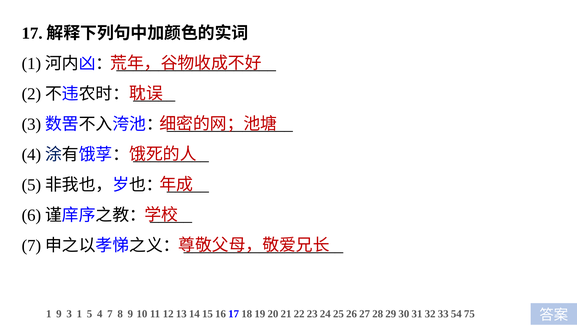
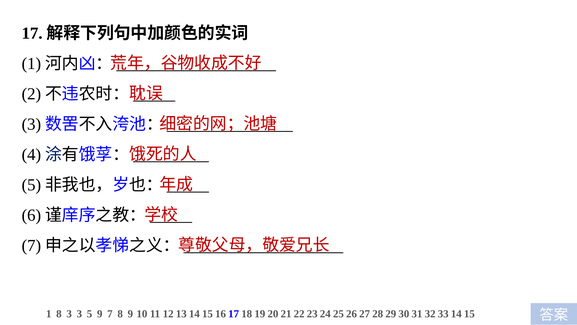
1 9: 9 -> 8
3 1: 1 -> 3
5 4: 4 -> 9
54: 54 -> 14
75: 75 -> 15
